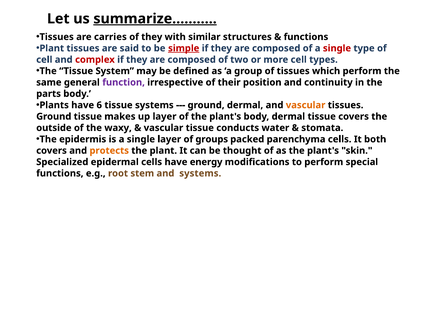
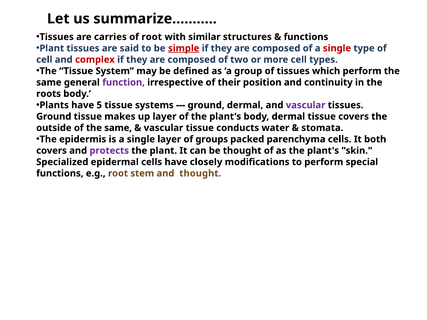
summarize……… underline: present -> none
of they: they -> root
parts: parts -> roots
6: 6 -> 5
vascular at (306, 105) colour: orange -> purple
of the waxy: waxy -> same
protects colour: orange -> purple
energy: energy -> closely
and systems: systems -> thought
